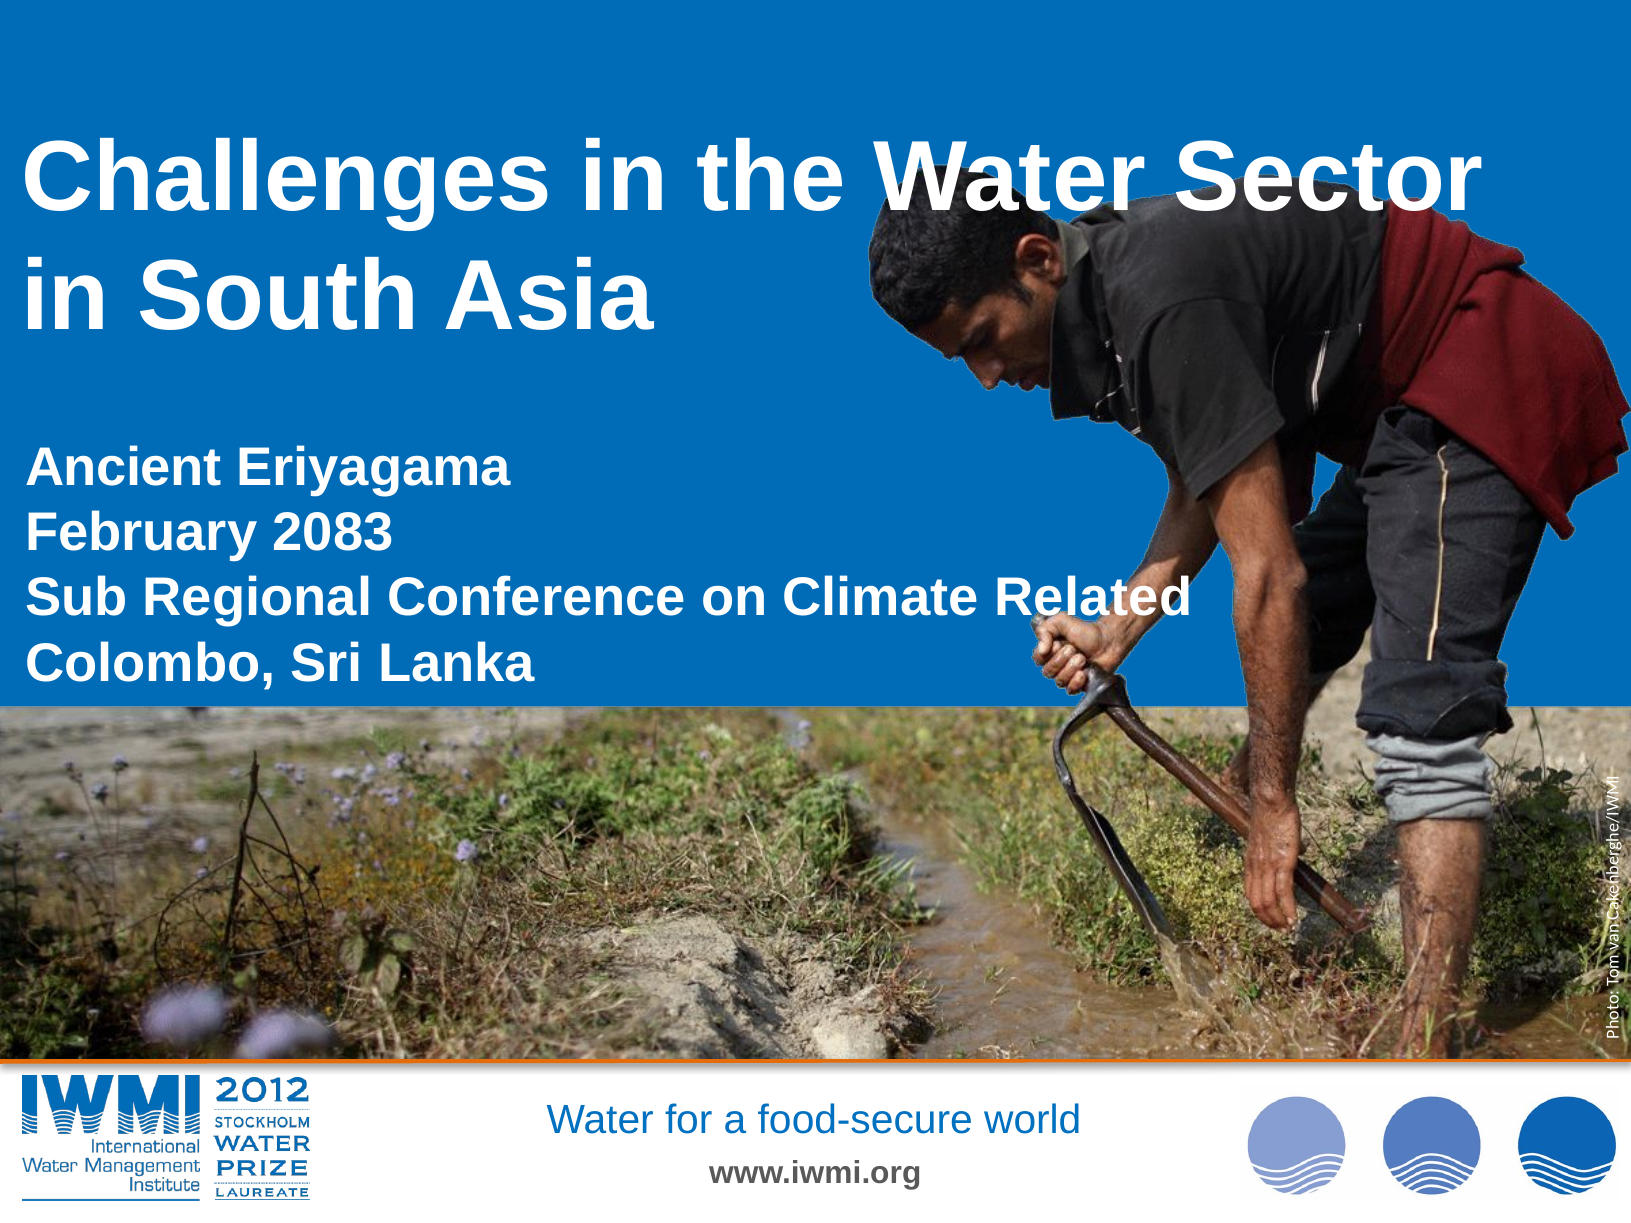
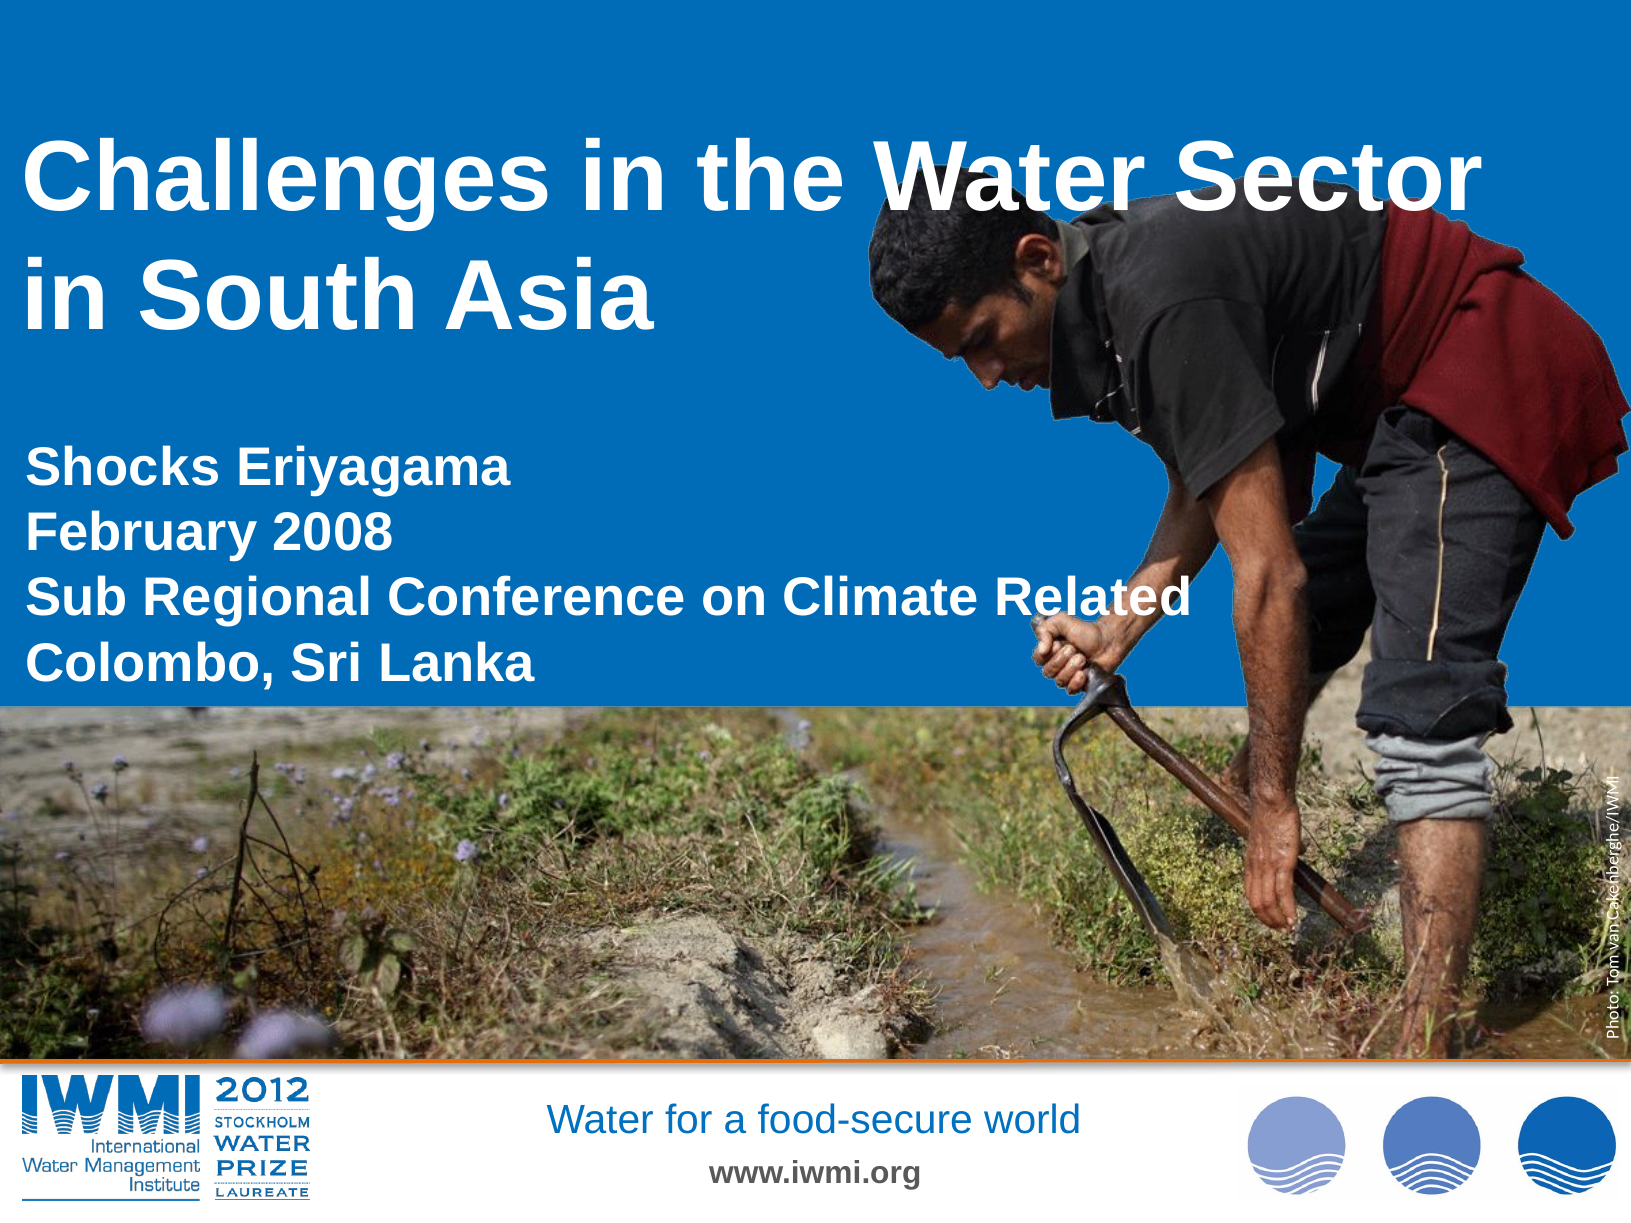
Ancient: Ancient -> Shocks
2083: 2083 -> 2008
